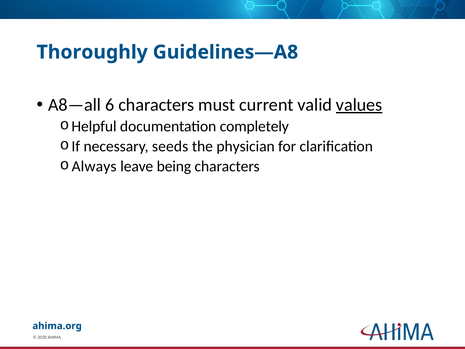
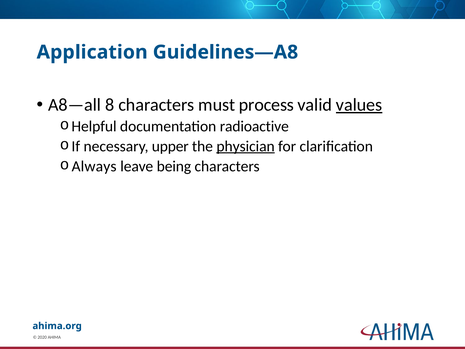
Thoroughly: Thoroughly -> Application
6: 6 -> 8
current: current -> process
completely: completely -> radioactive
seeds: seeds -> upper
physician underline: none -> present
